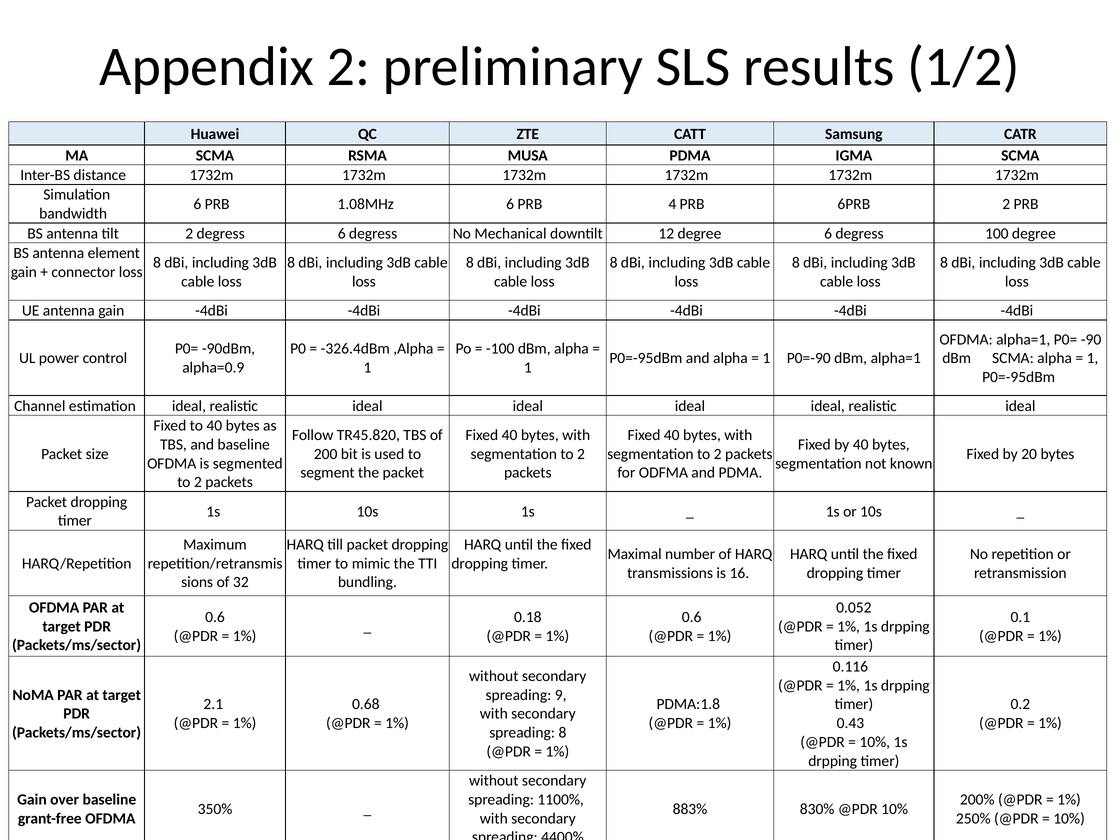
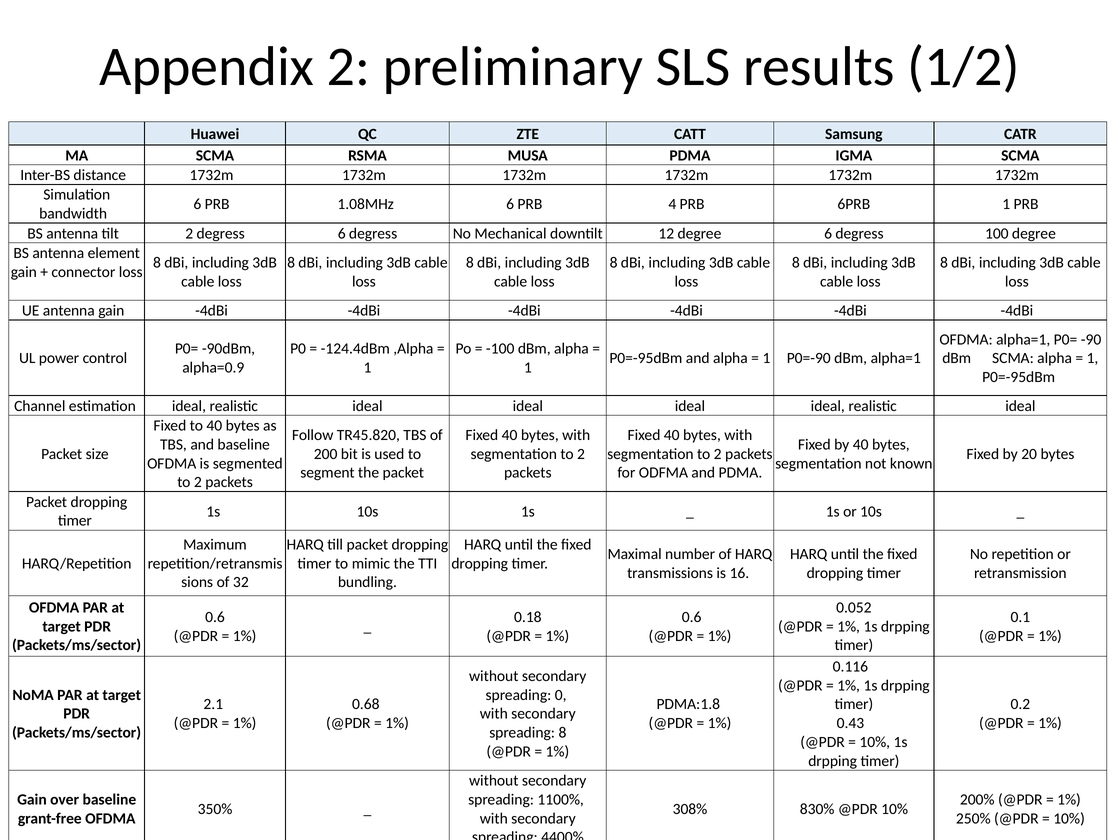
6PRB 2: 2 -> 1
-326.4dBm: -326.4dBm -> -124.4dBm
9: 9 -> 0
883%: 883% -> 308%
